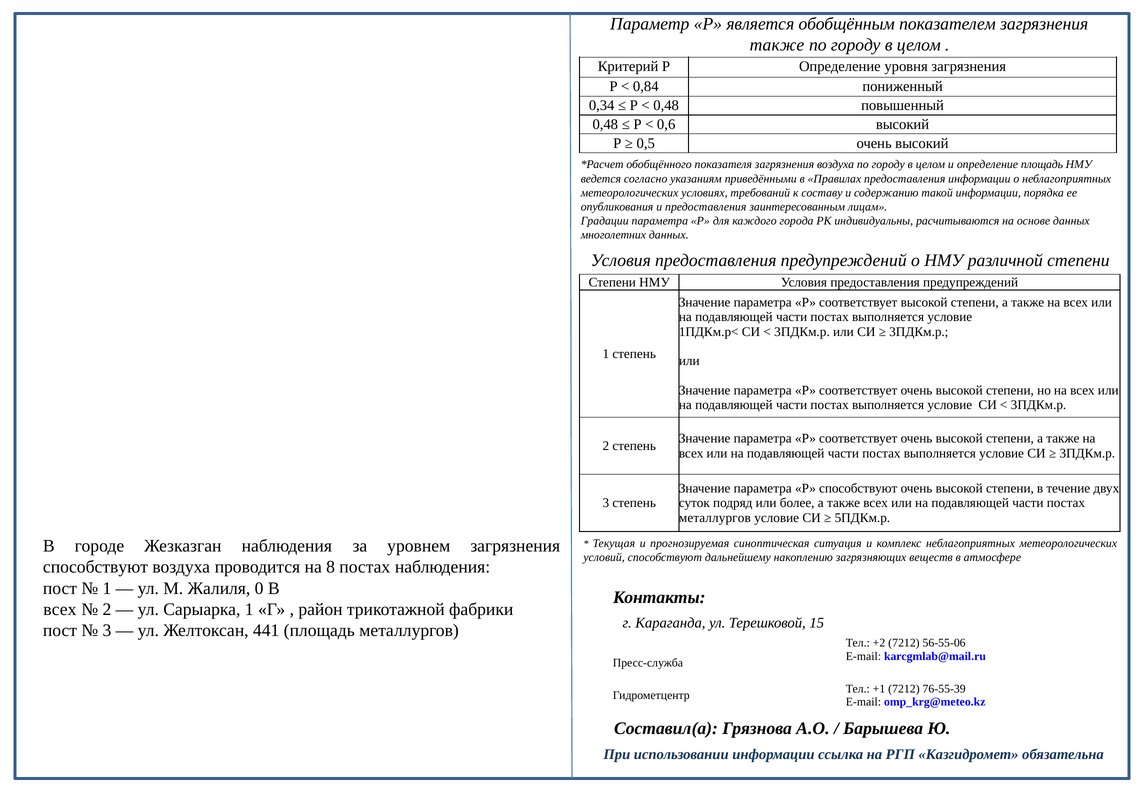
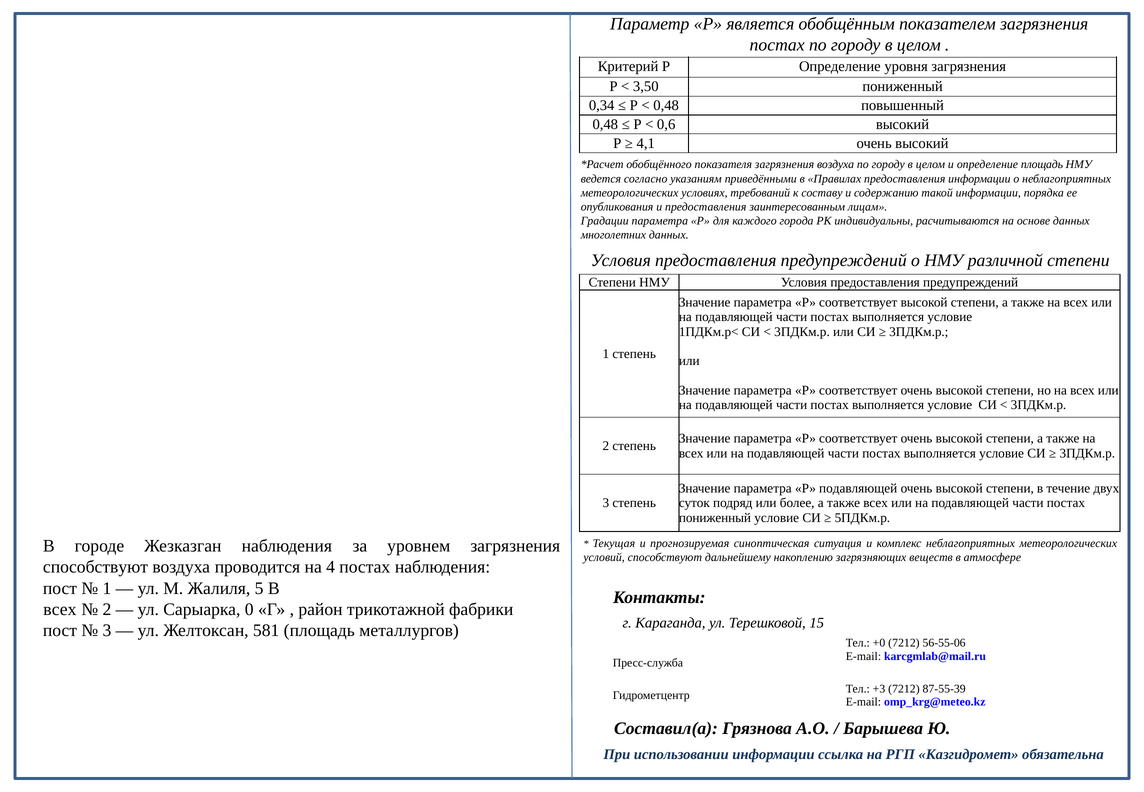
также at (777, 45): также -> постах
0,84: 0,84 -> 3,50
0,5: 0,5 -> 4,1
Р способствуют: способствуют -> подавляющей
металлургов at (715, 518): металлургов -> пониженный
8: 8 -> 4
0: 0 -> 5
Сарыарка 1: 1 -> 0
441: 441 -> 581
+2: +2 -> +0
+1: +1 -> +3
76-55-39: 76-55-39 -> 87-55-39
